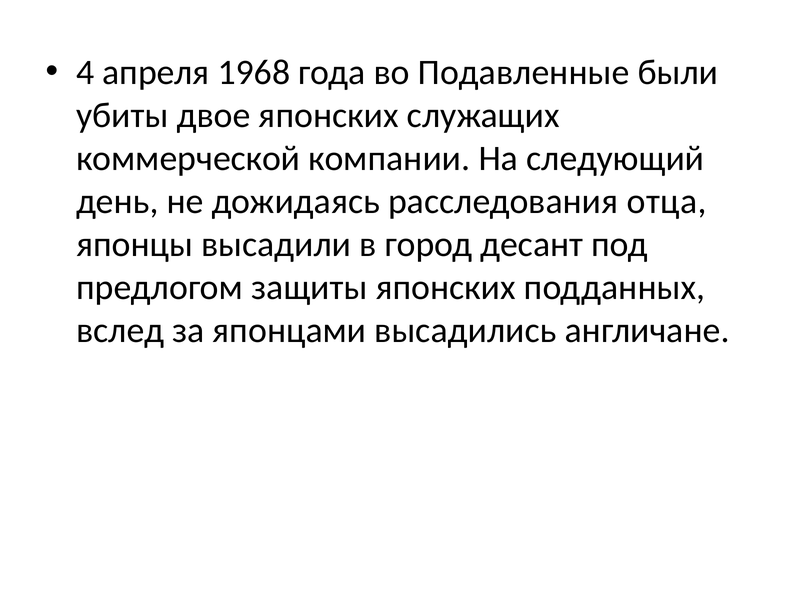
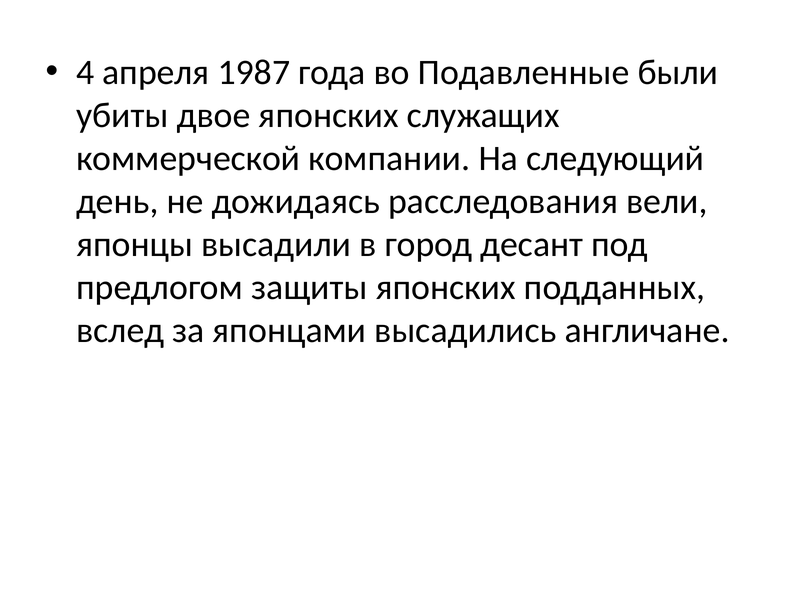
1968: 1968 -> 1987
отца: отца -> вели
